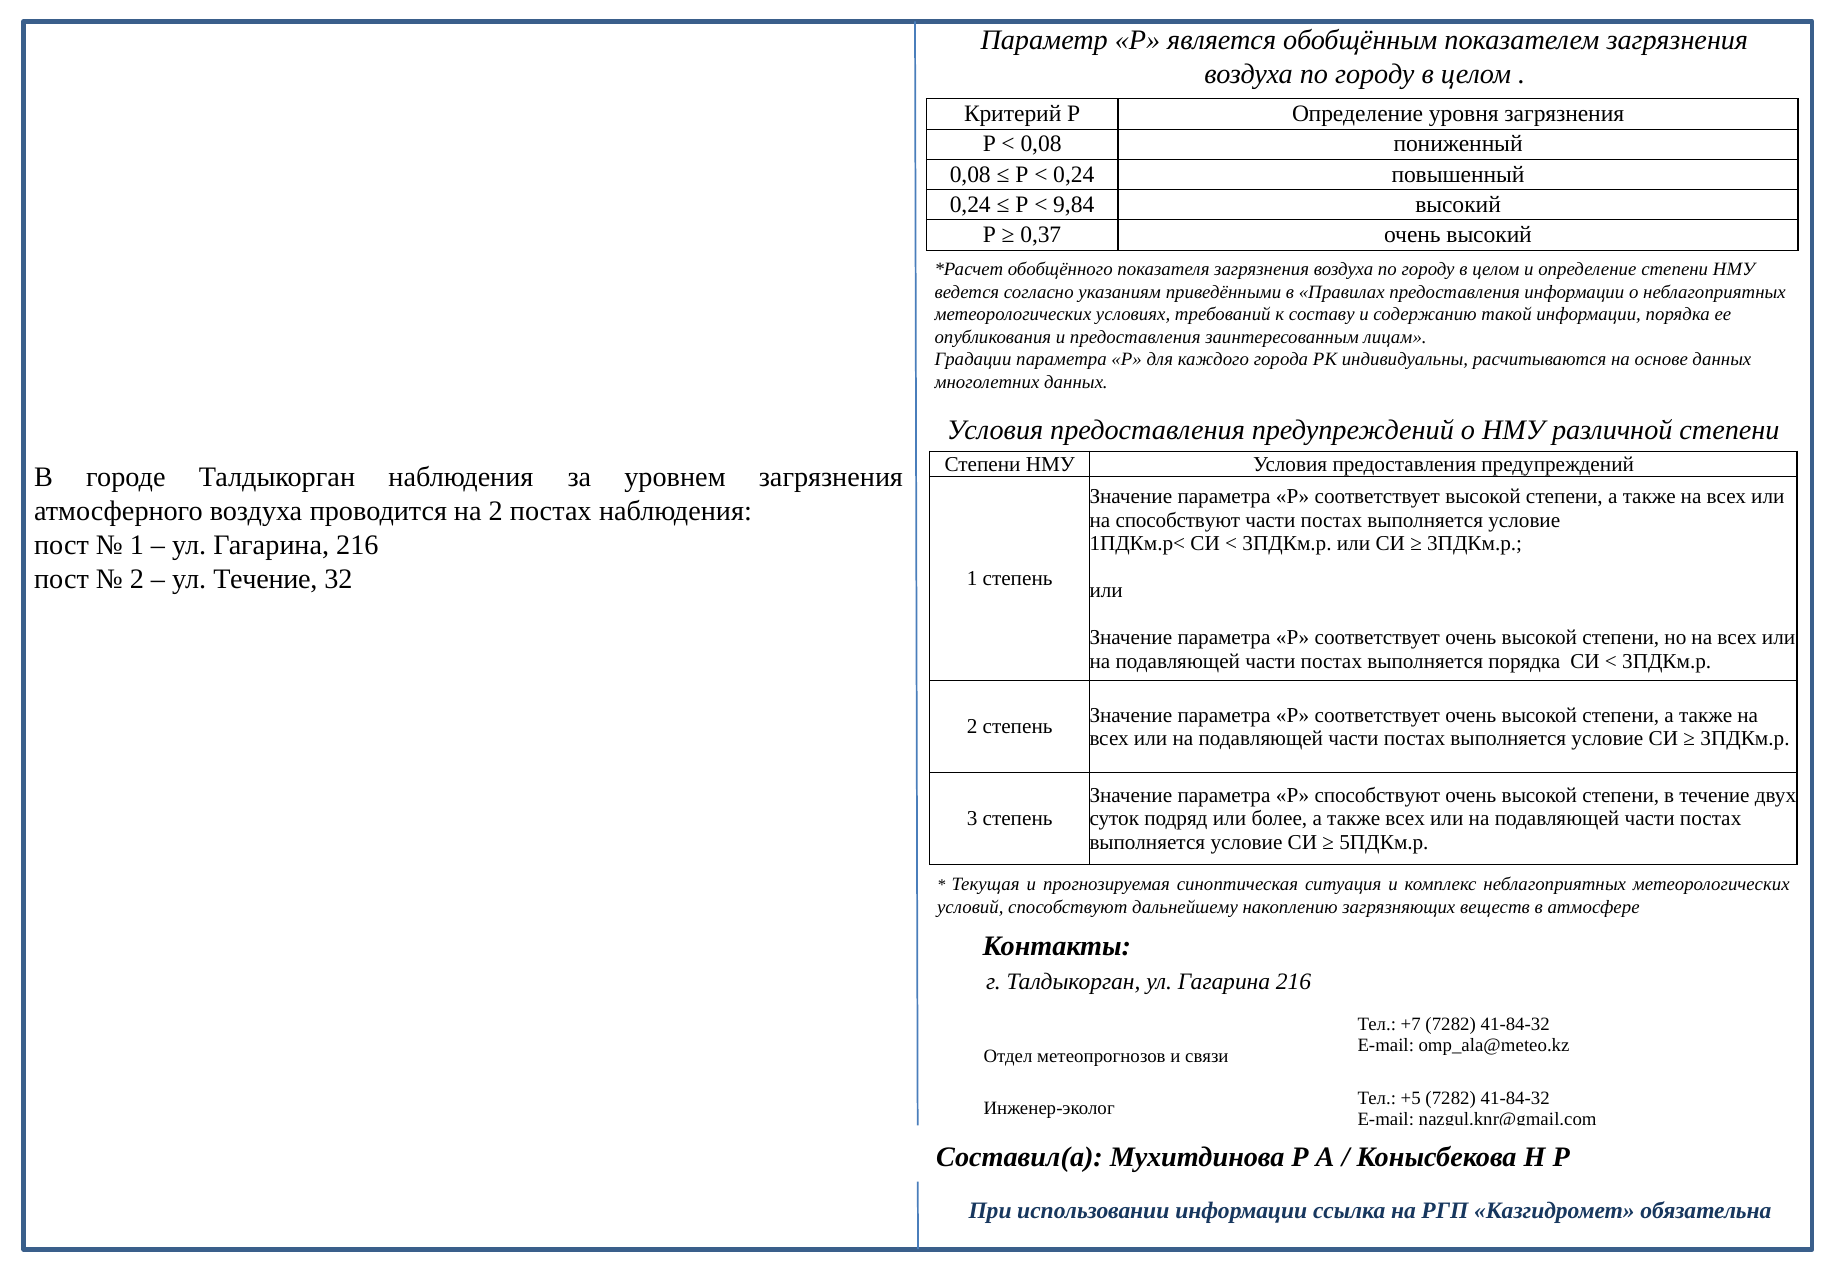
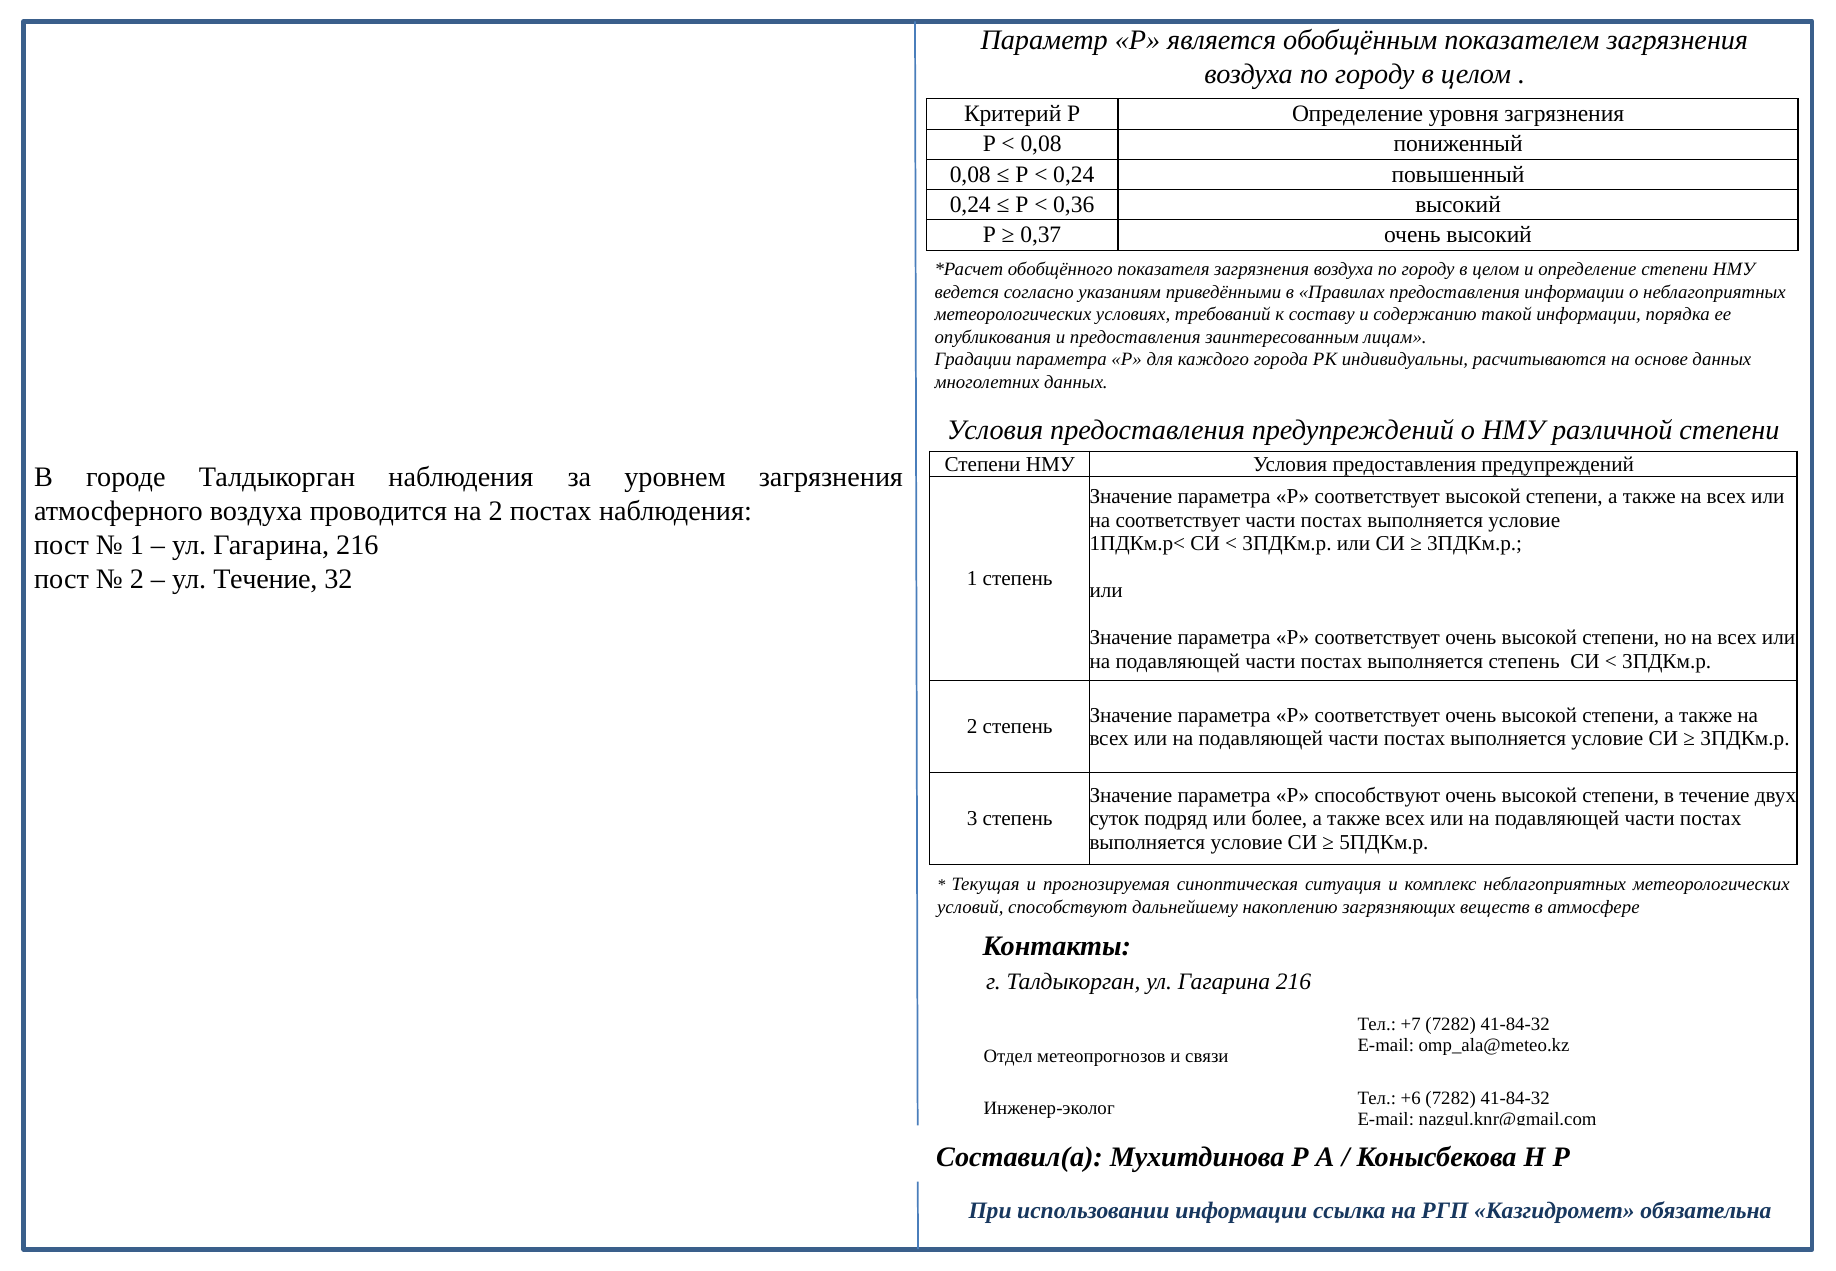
9,84: 9,84 -> 0,36
на способствуют: способствуют -> соответствует
выполняется порядка: порядка -> степень
+5: +5 -> +6
